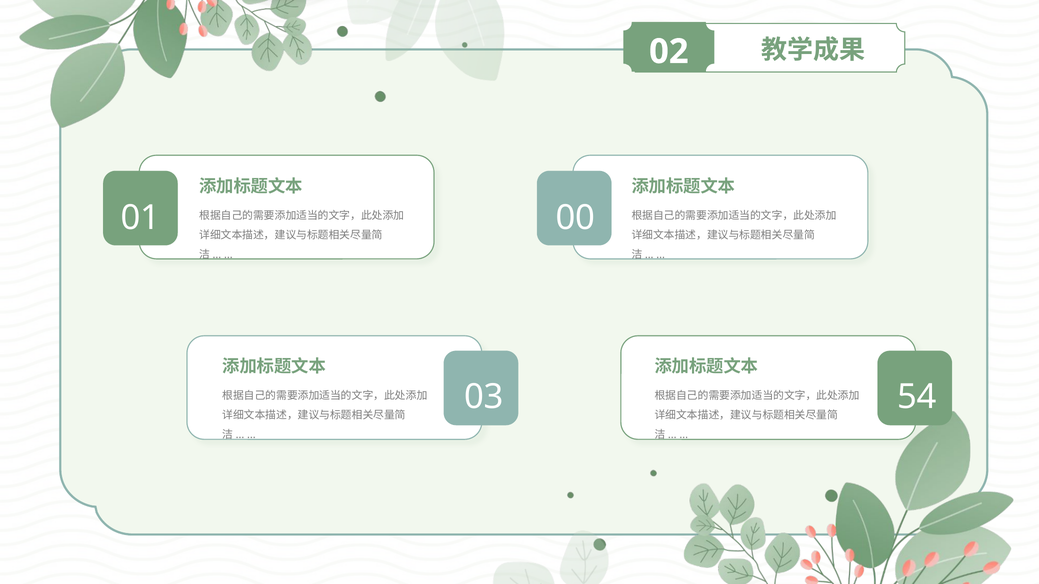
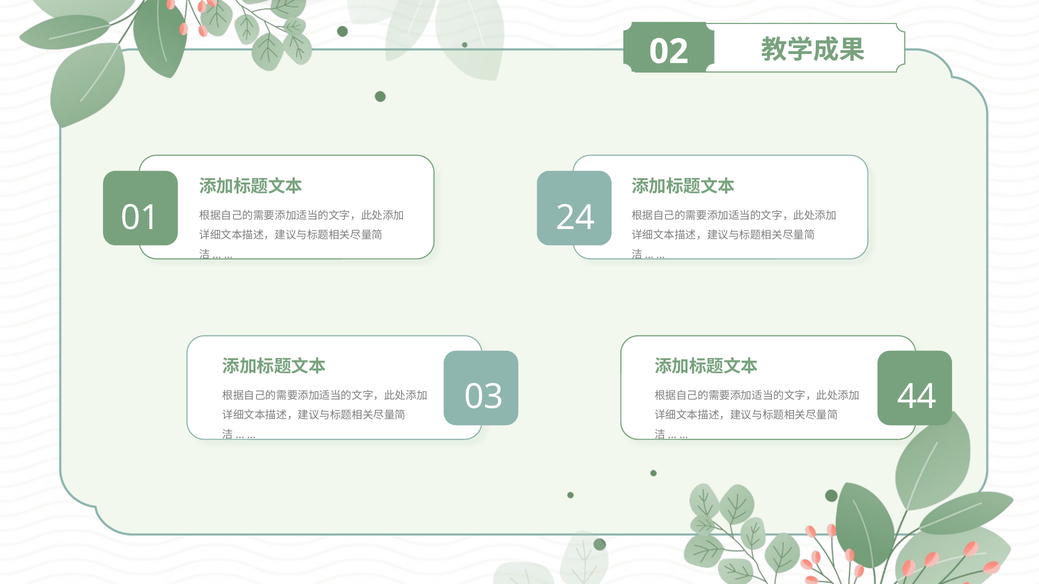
00: 00 -> 24
54: 54 -> 44
